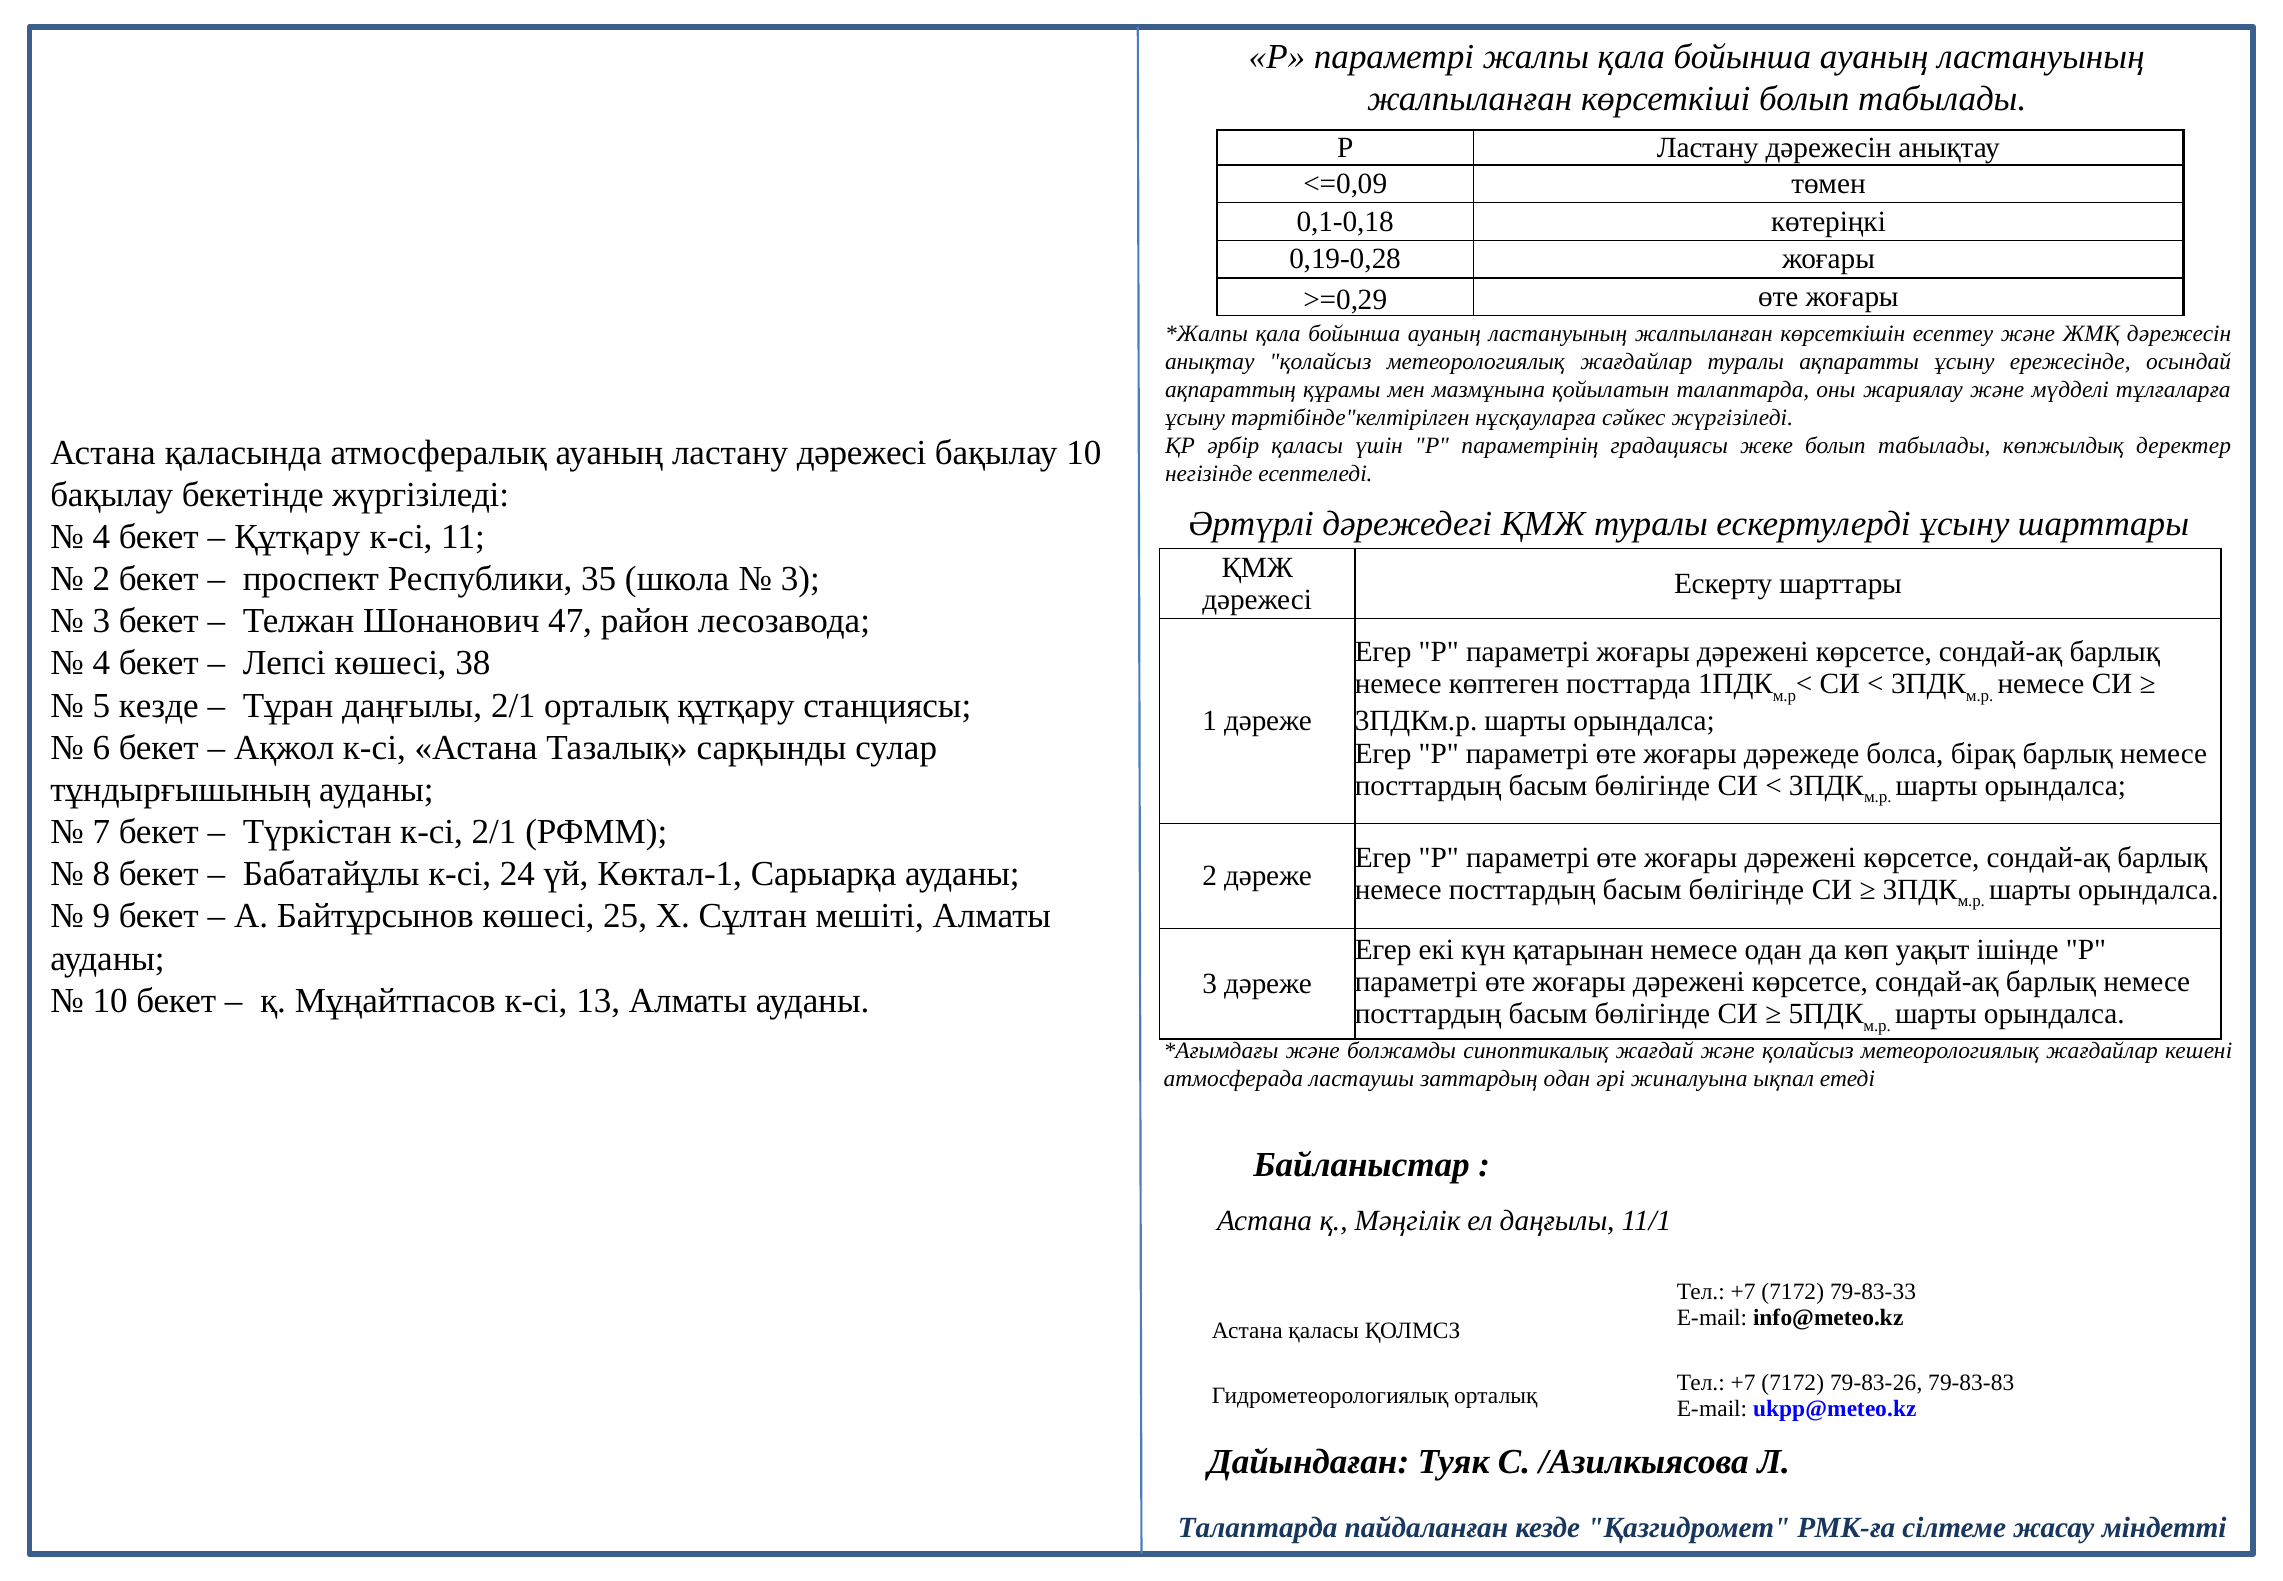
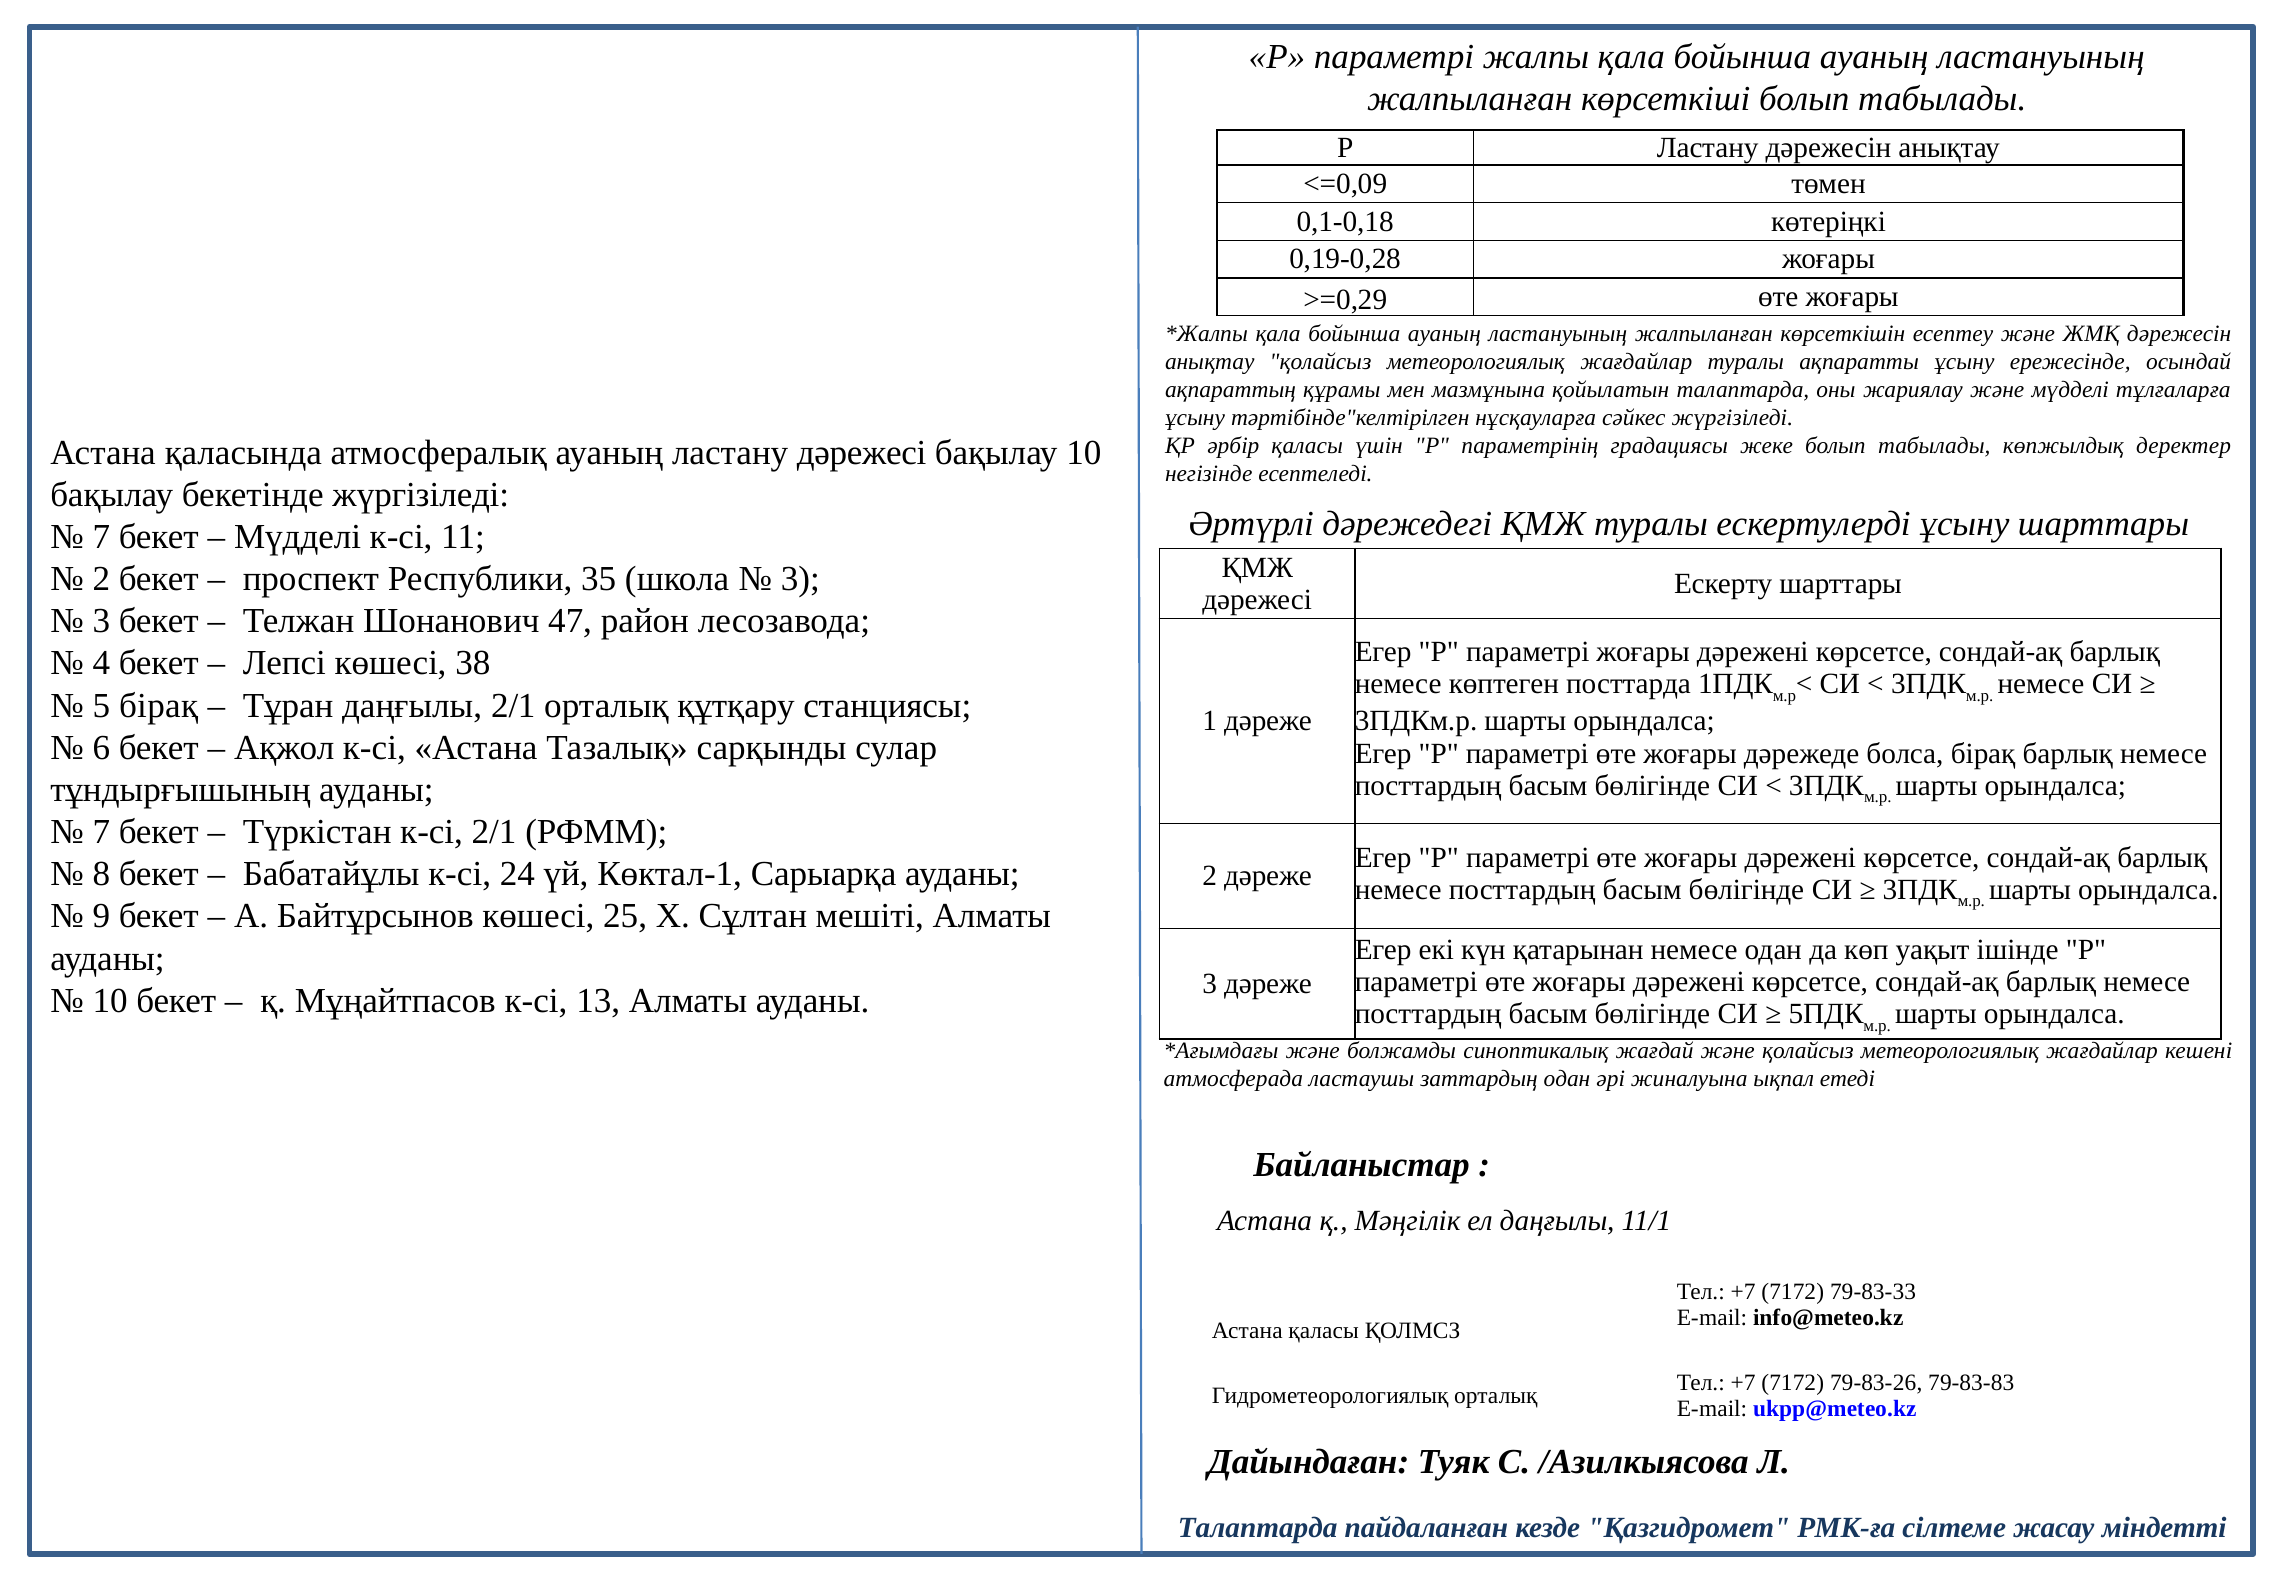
4 at (101, 537): 4 -> 7
Құтқару at (297, 537): Құтқару -> Мүдделі
5 кезде: кезде -> бірақ
